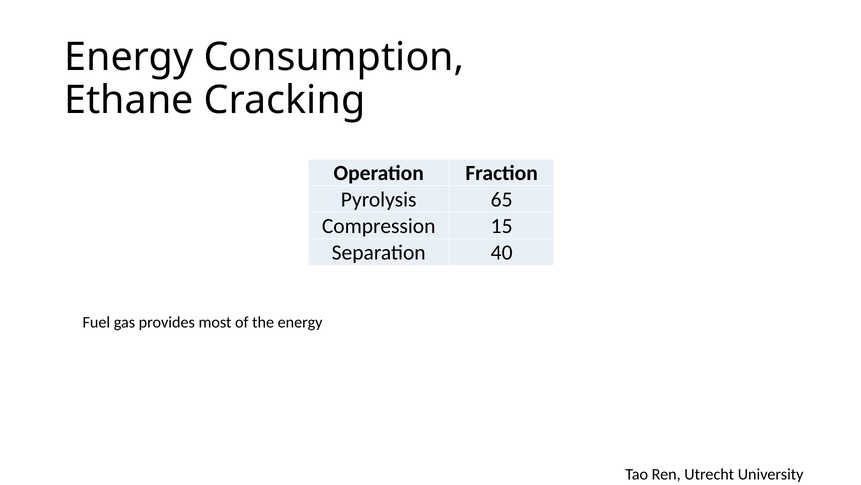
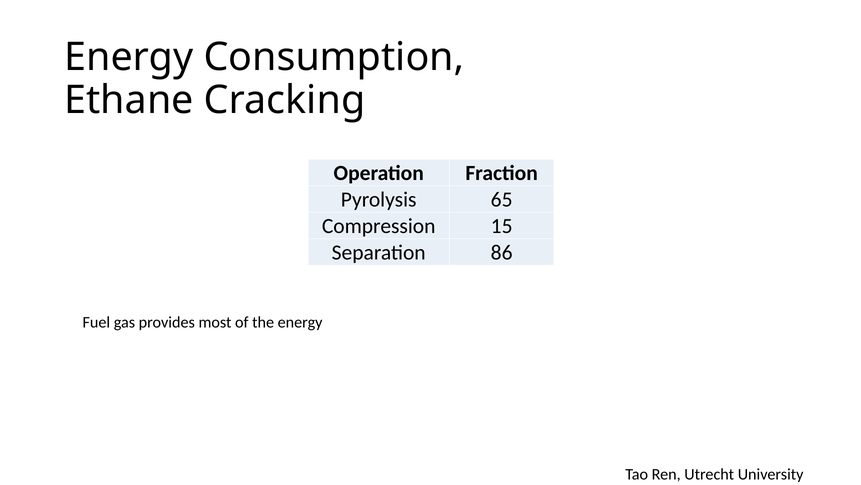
40: 40 -> 86
